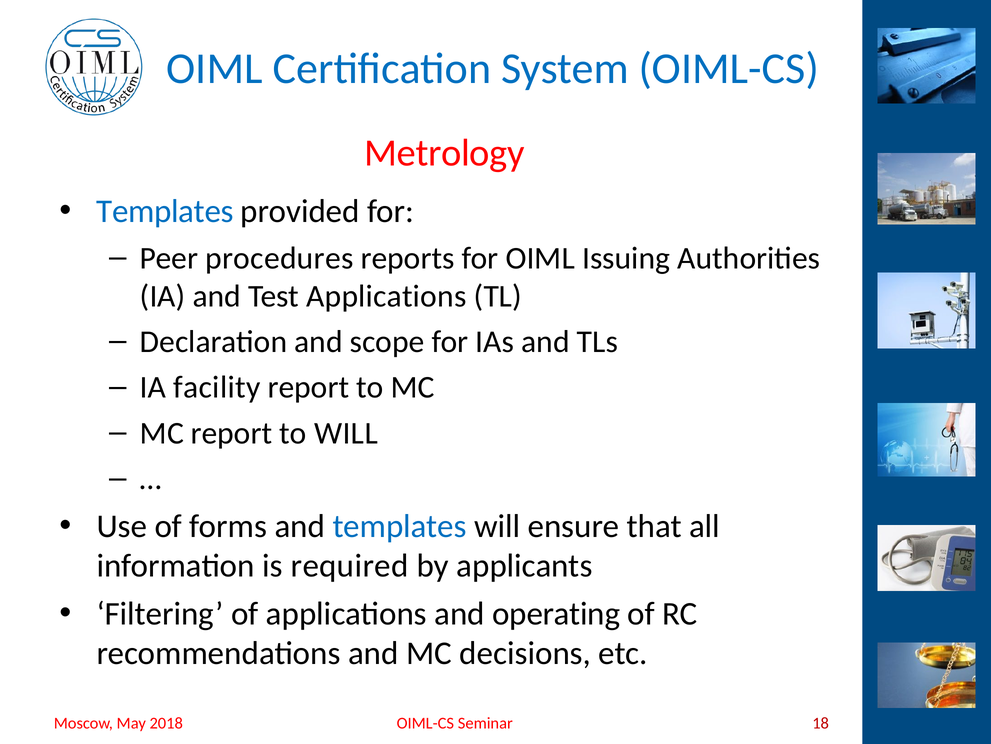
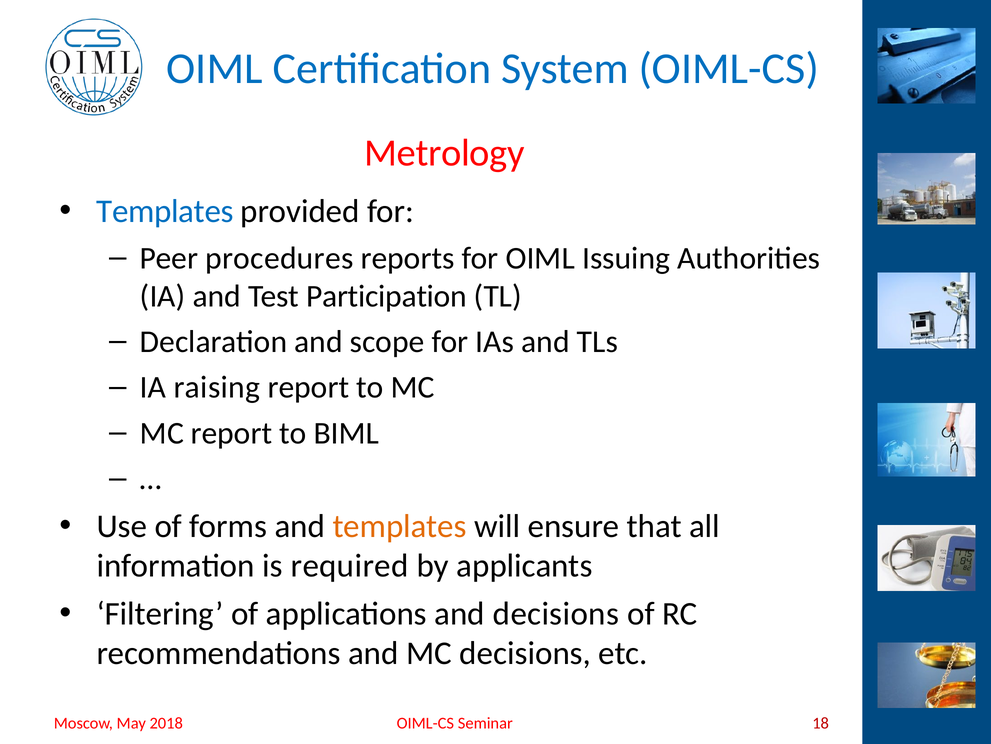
Test Applications: Applications -> Participation
facility: facility -> raising
to WILL: WILL -> BIML
templates at (400, 526) colour: blue -> orange
and operating: operating -> decisions
